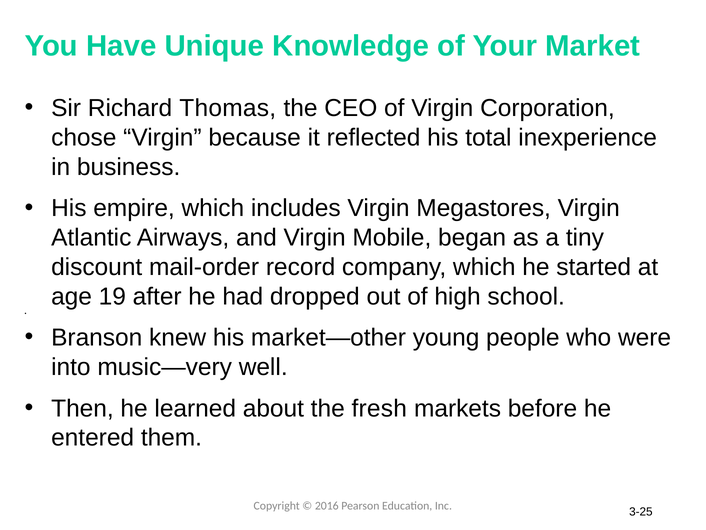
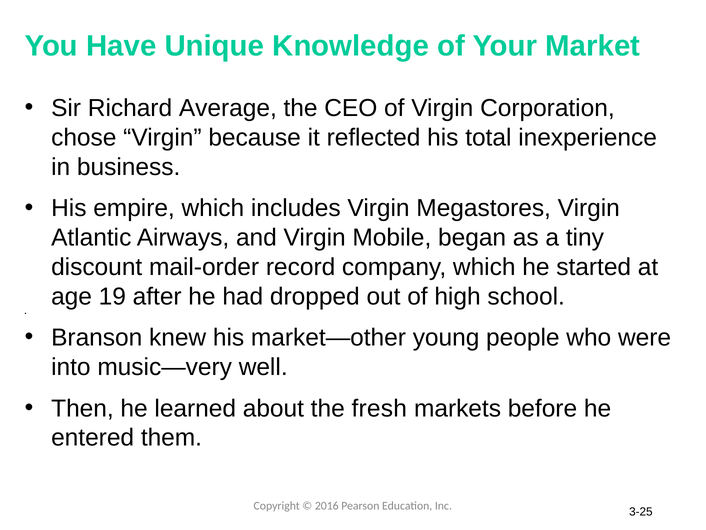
Thomas: Thomas -> Average
